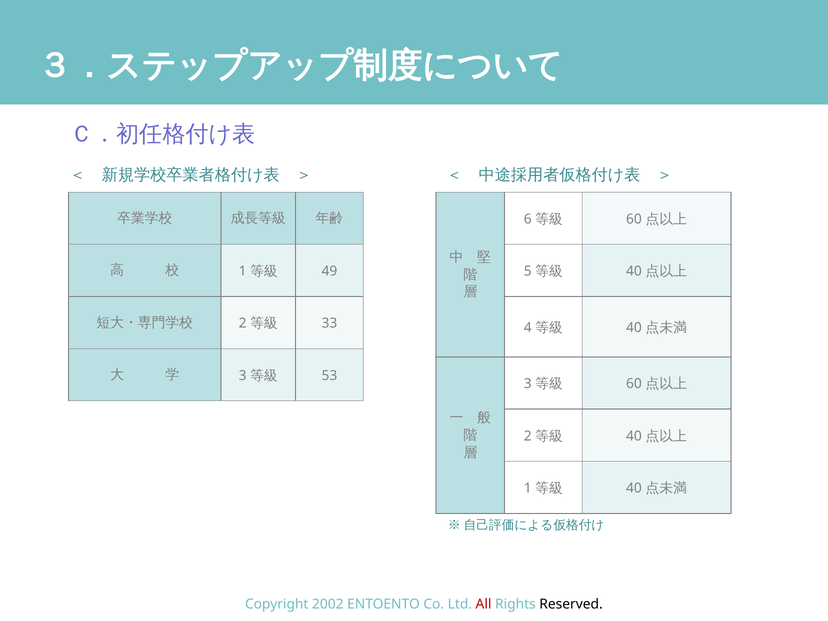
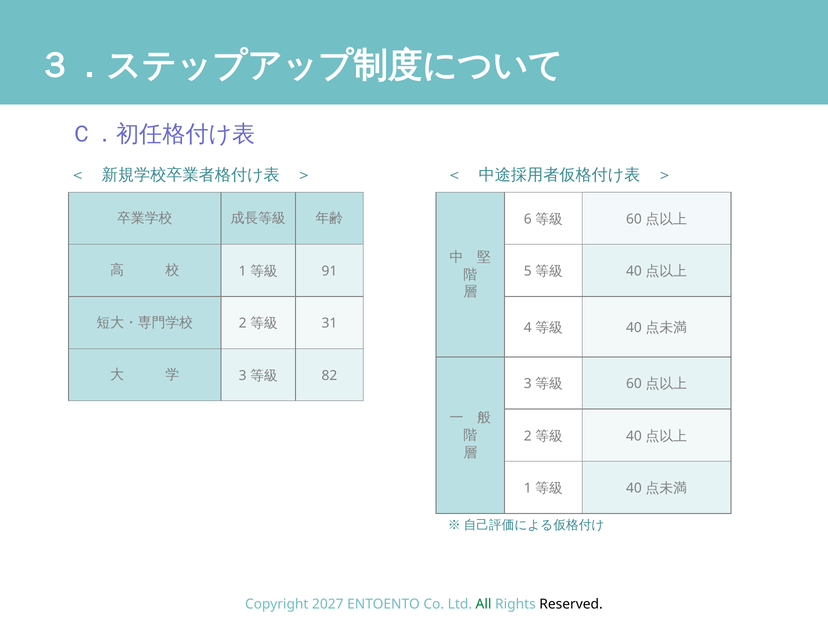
49: 49 -> 91
33: 33 -> 31
53: 53 -> 82
2002: 2002 -> 2027
All colour: red -> green
